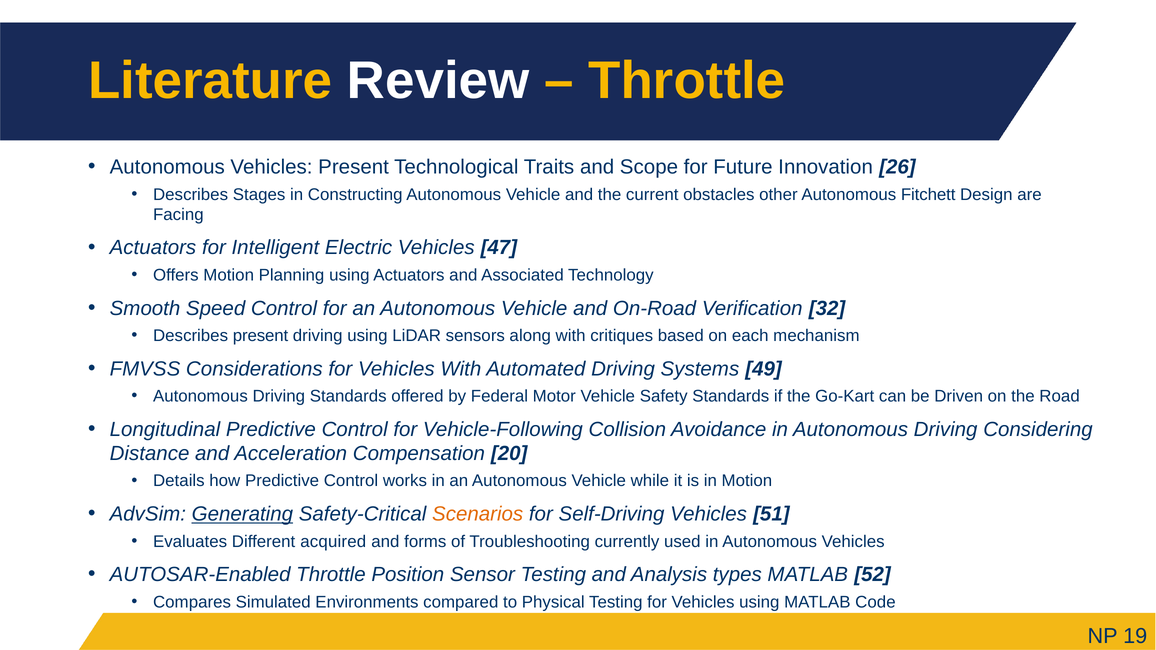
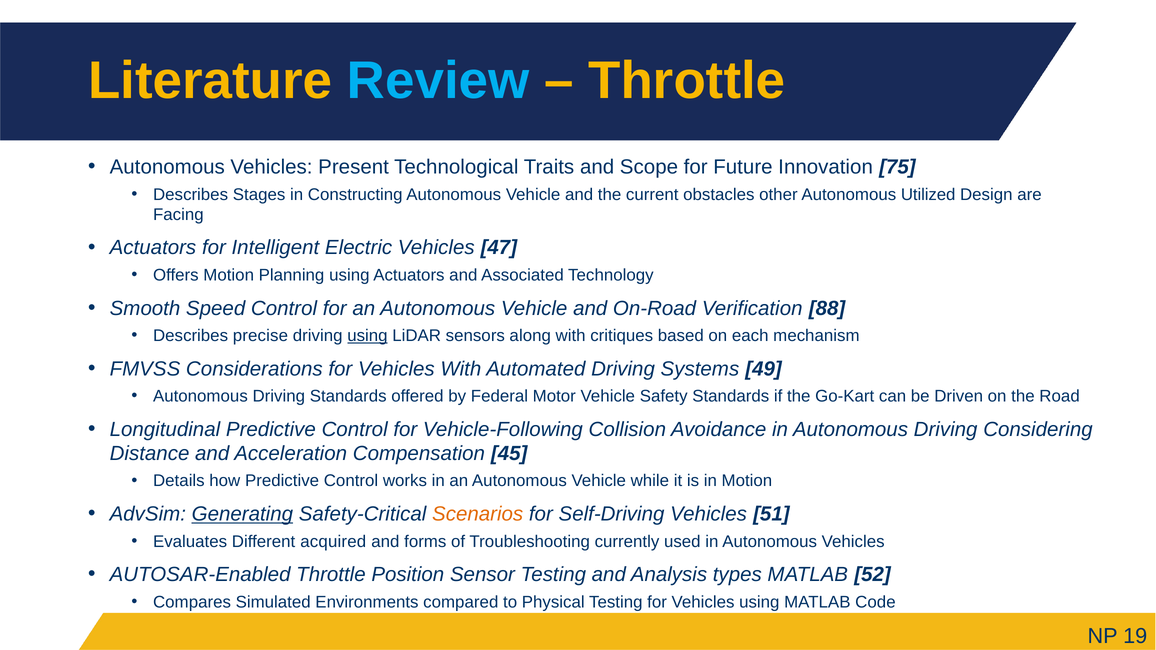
Review colour: white -> light blue
26: 26 -> 75
Fitchett: Fitchett -> Utilized
32: 32 -> 88
Describes present: present -> precise
using at (367, 336) underline: none -> present
20: 20 -> 45
